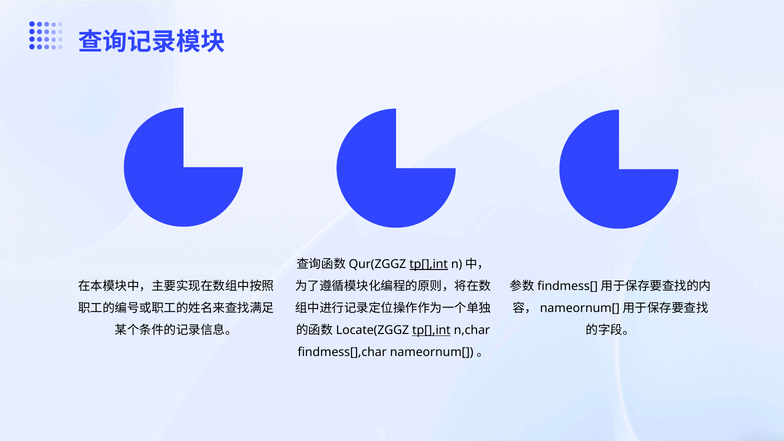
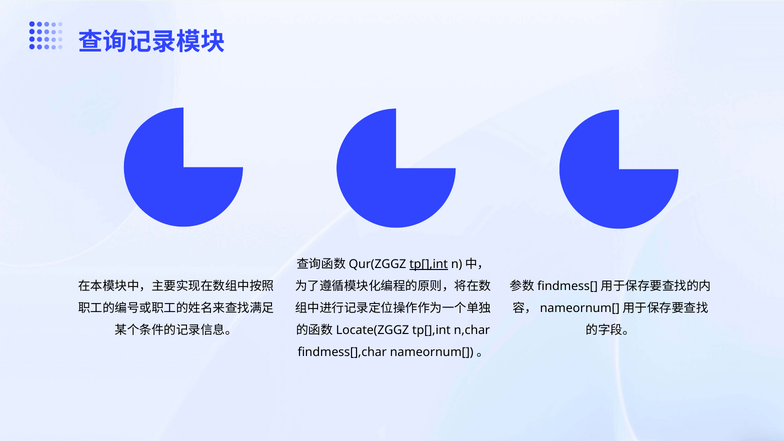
tp[],int at (431, 330) underline: present -> none
